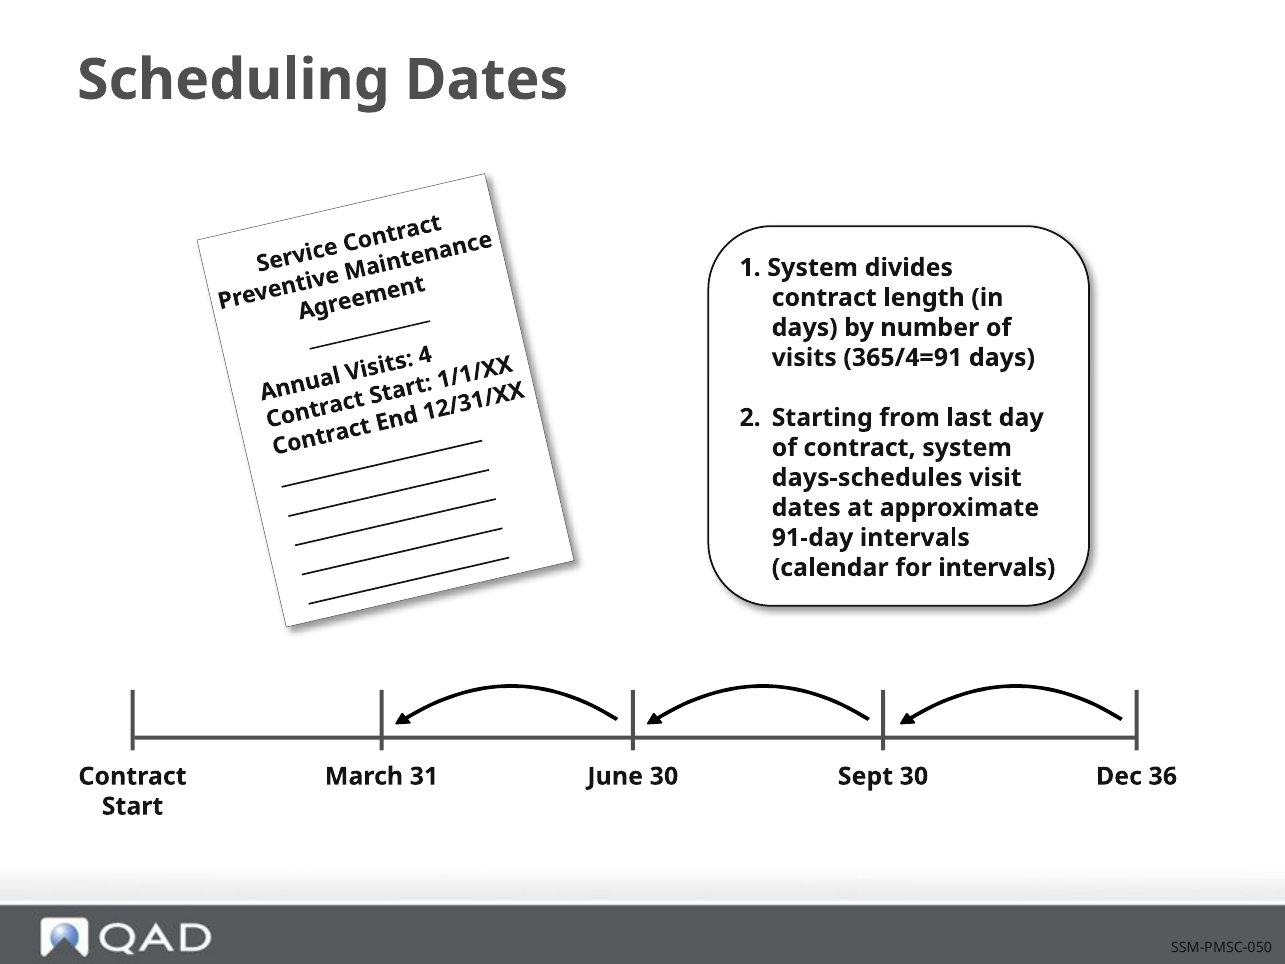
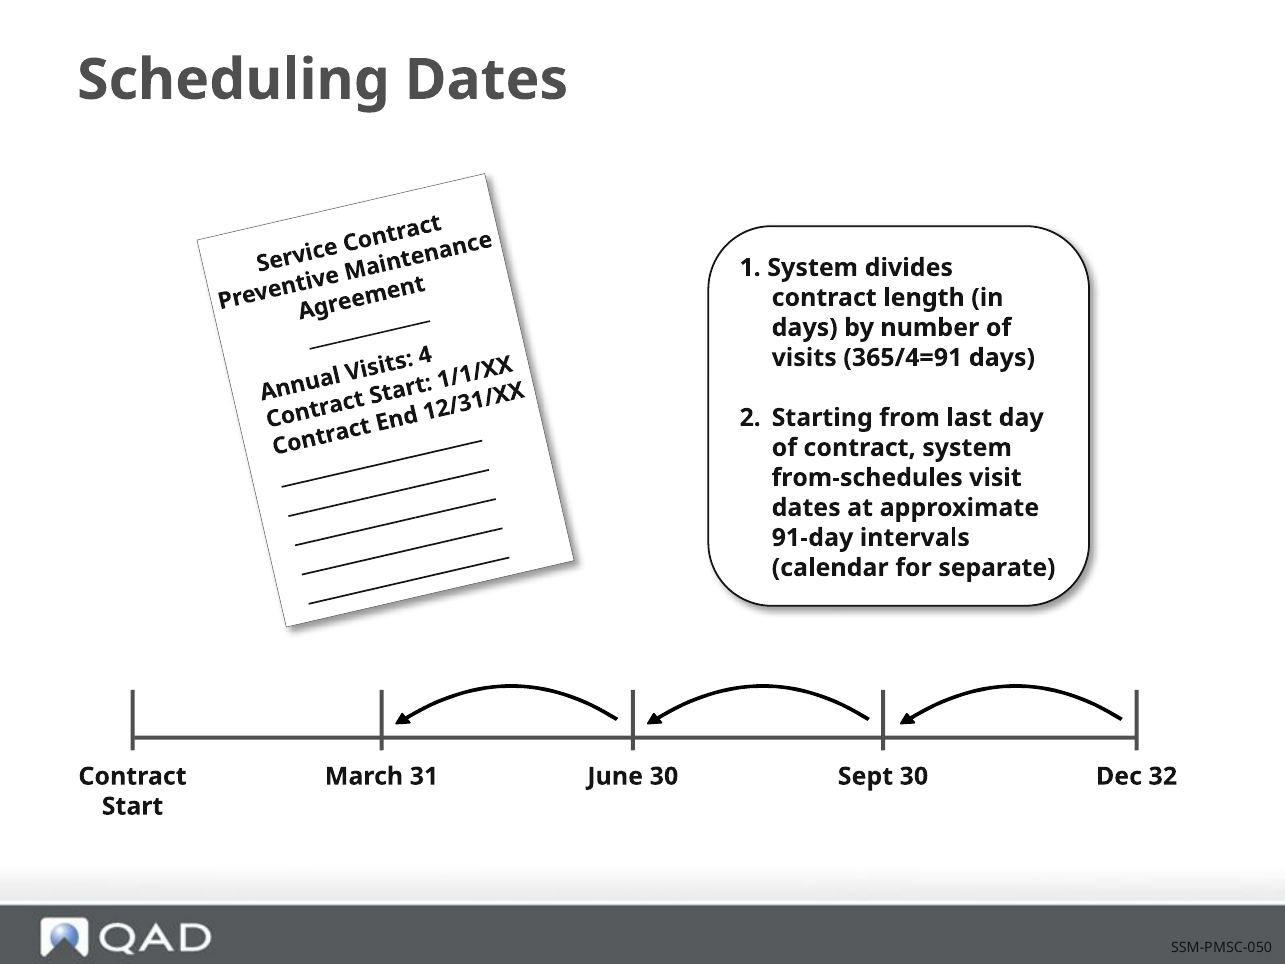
days-schedules: days-schedules -> from-schedules
for intervals: intervals -> separate
36: 36 -> 32
